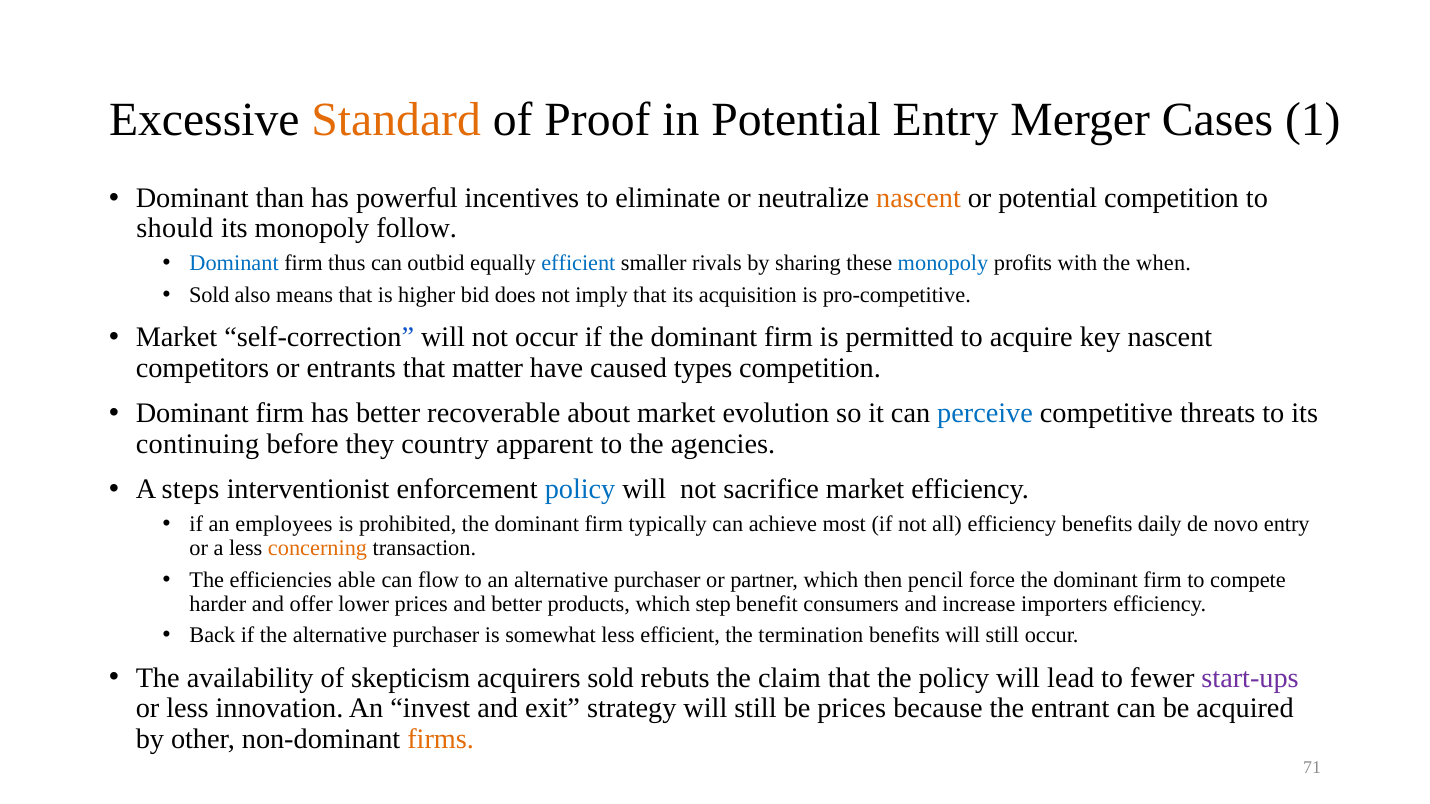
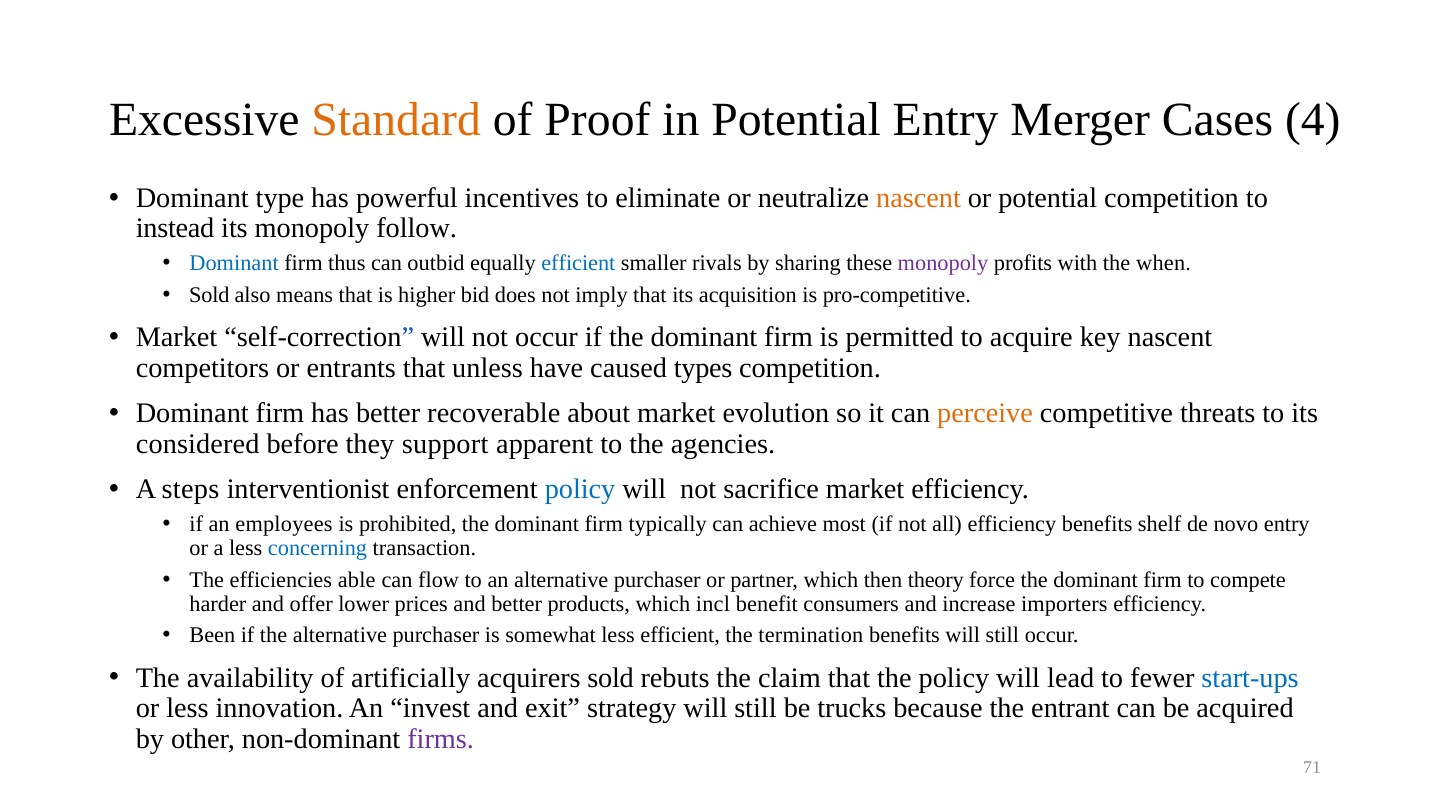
1: 1 -> 4
than: than -> type
should: should -> instead
monopoly at (943, 264) colour: blue -> purple
matter: matter -> unless
perceive colour: blue -> orange
continuing: continuing -> considered
country: country -> support
daily: daily -> shelf
concerning colour: orange -> blue
pencil: pencil -> theory
step: step -> incl
Back: Back -> Been
skepticism: skepticism -> artificially
start-ups colour: purple -> blue
be prices: prices -> trucks
firms colour: orange -> purple
